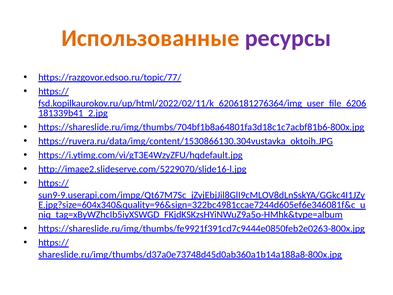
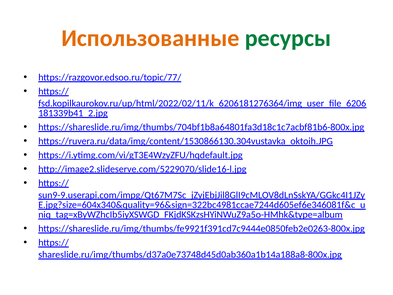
ресурсы colour: purple -> green
